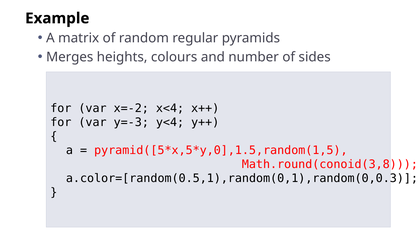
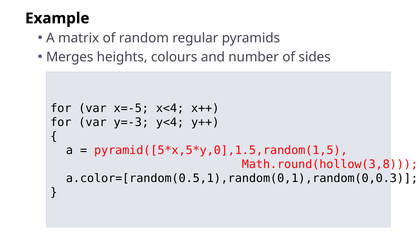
x=-2: x=-2 -> x=-5
Math.round(conoid(3,8: Math.round(conoid(3,8 -> Math.round(hollow(3,8
